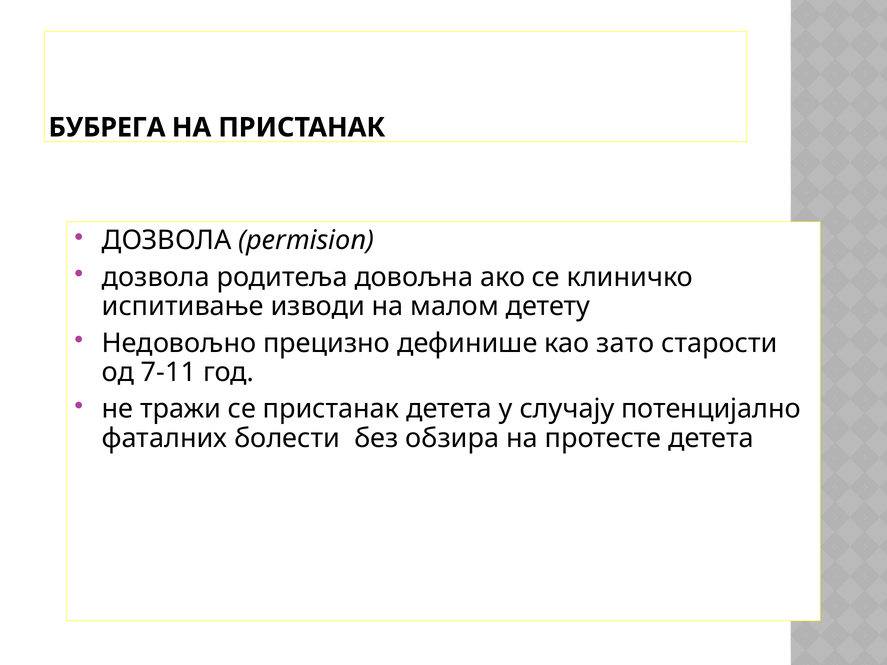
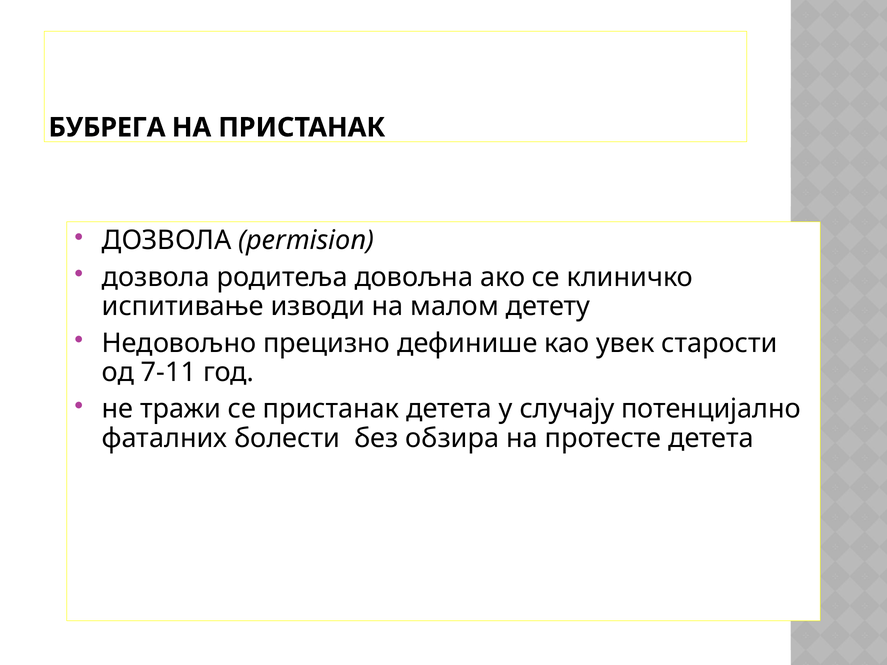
зато: зато -> увек
